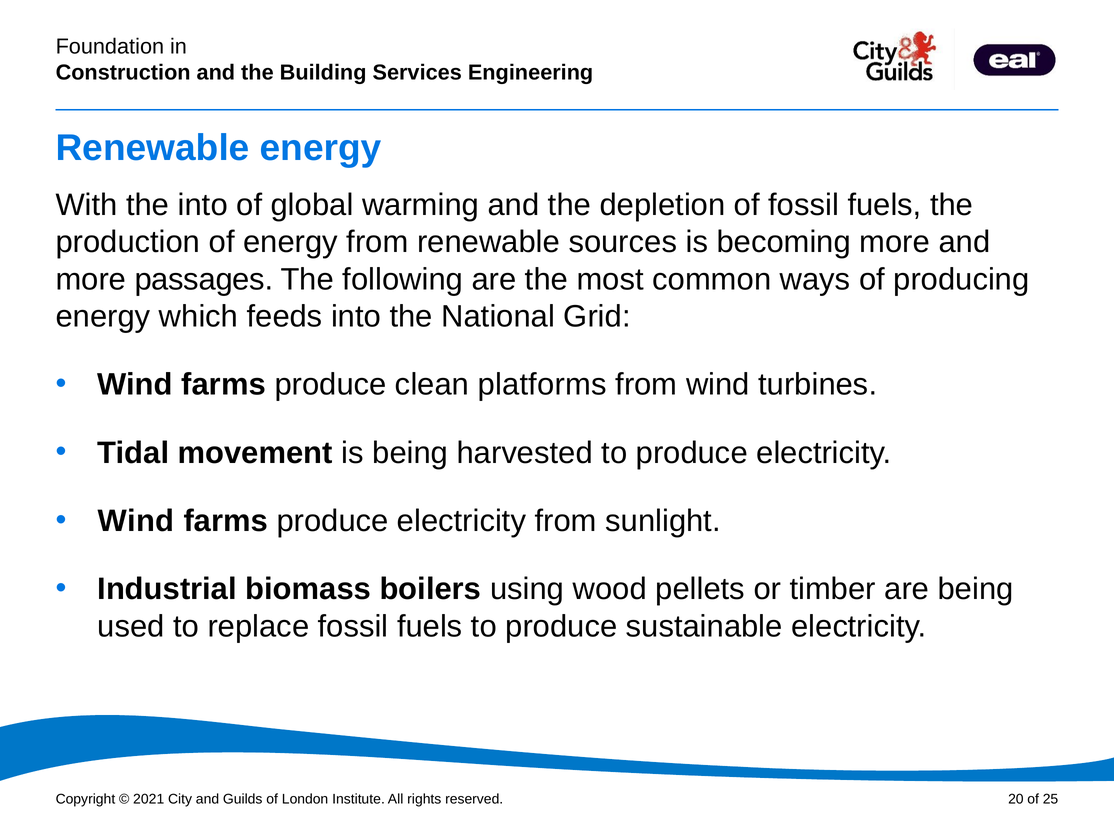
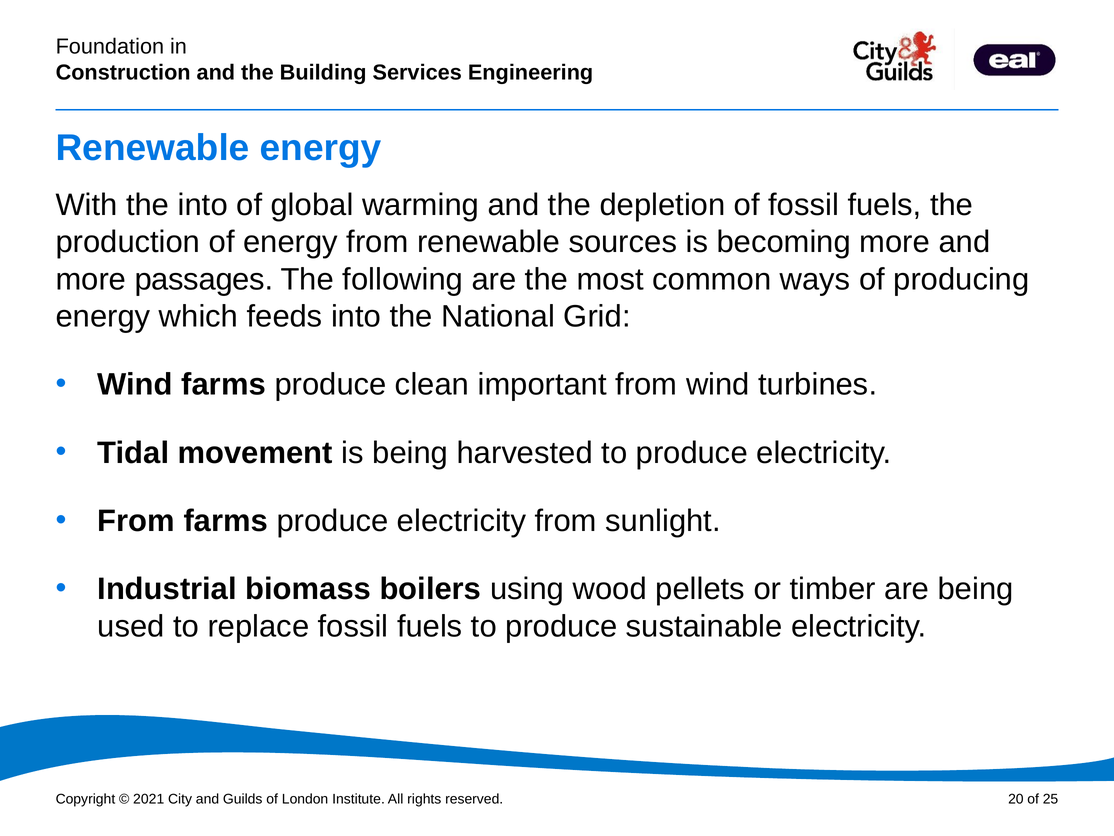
platforms: platforms -> important
Wind at (136, 521): Wind -> From
